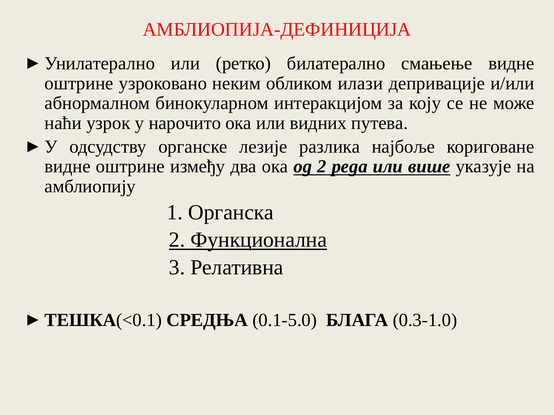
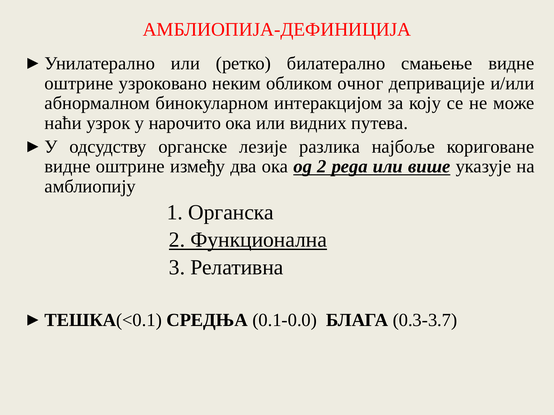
илази: илази -> очног
0.1-5.0: 0.1-5.0 -> 0.1-0.0
0.3-1.0: 0.3-1.0 -> 0.3-3.7
